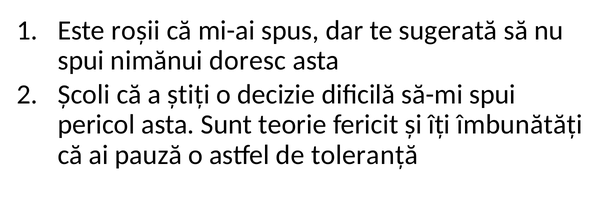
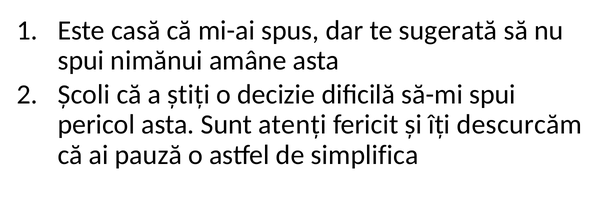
roșii: roșii -> casă
doresc: doresc -> amâne
teorie: teorie -> atenți
îmbunătăți: îmbunătăți -> descurcăm
toleranță: toleranță -> simplifica
